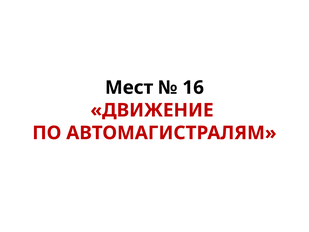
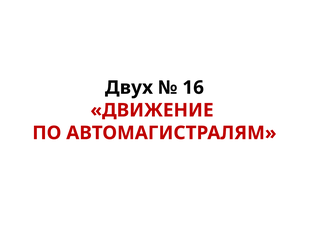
Мест: Мест -> Двух
